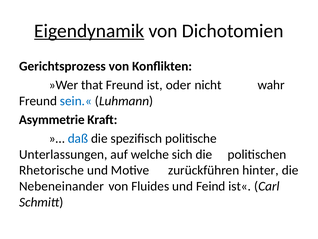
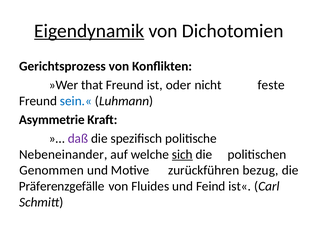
wahr: wahr -> feste
daß colour: blue -> purple
Unterlassungen: Unterlassungen -> Nebeneinander
sich underline: none -> present
Rhetorische: Rhetorische -> Genommen
hinter: hinter -> bezug
Nebeneinander: Nebeneinander -> Präferenzgefälle
